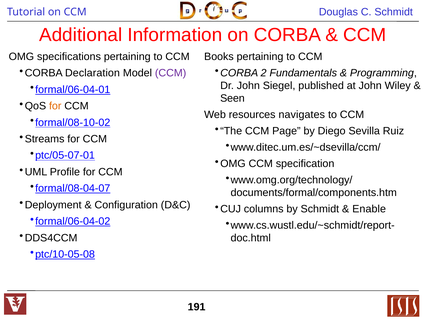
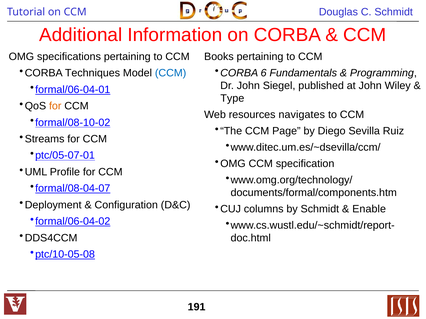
2: 2 -> 6
Declaration: Declaration -> Techniques
CCM at (171, 73) colour: purple -> blue
Seen: Seen -> Type
